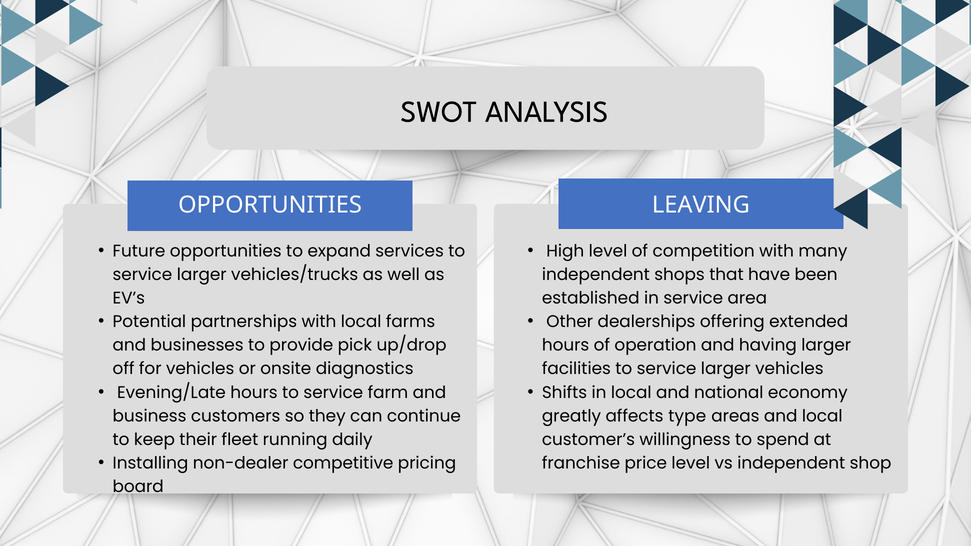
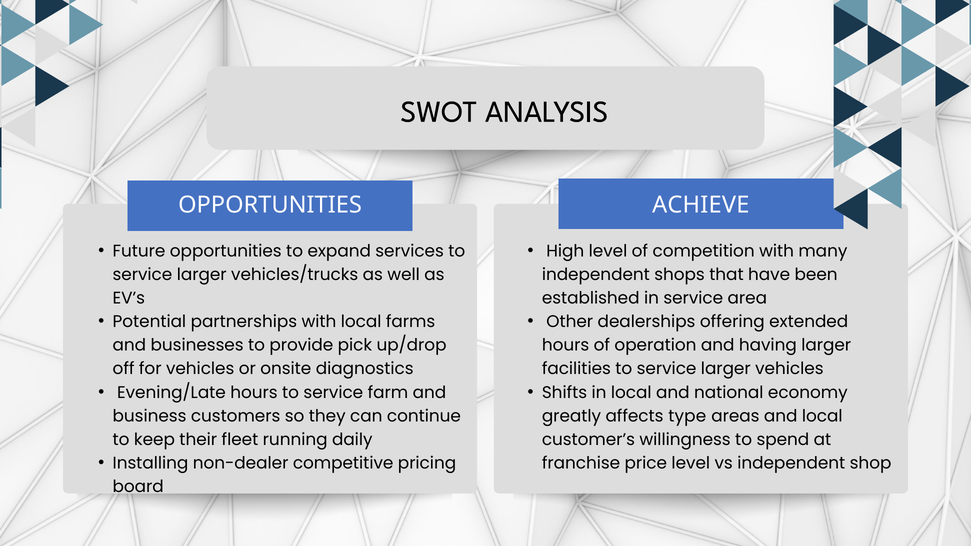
LEAVING: LEAVING -> ACHIEVE
